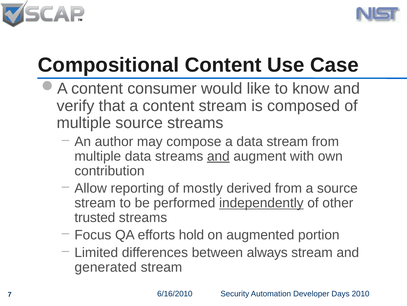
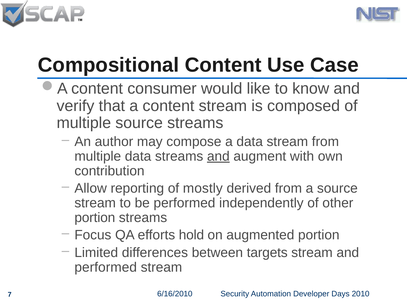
independently underline: present -> none
trusted at (95, 217): trusted -> portion
always: always -> targets
generated at (106, 267): generated -> performed
